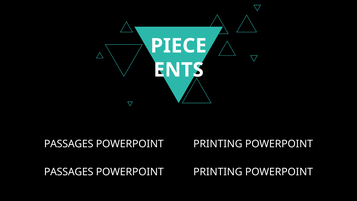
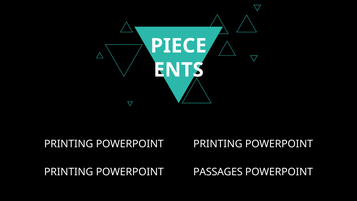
PASSAGES at (69, 144): PASSAGES -> PRINTING
PASSAGES at (69, 172): PASSAGES -> PRINTING
PRINTING at (218, 172): PRINTING -> PASSAGES
